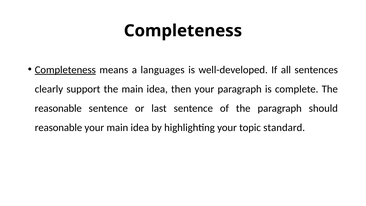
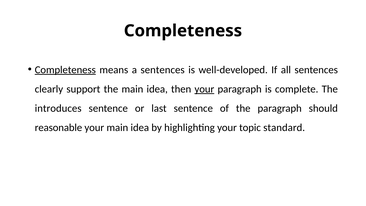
a languages: languages -> sentences
your at (204, 89) underline: none -> present
reasonable at (58, 108): reasonable -> introduces
